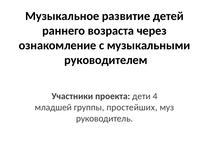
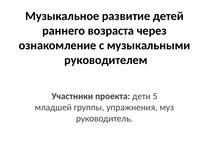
4: 4 -> 5
простейших: простейших -> упражнения
